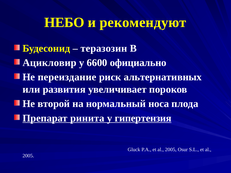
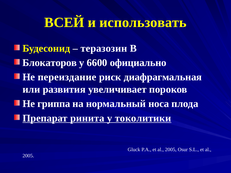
НЕБО: НЕБО -> ВСЕЙ
рекомендуют: рекомендуют -> использовать
Ацикловир: Ацикловир -> Блокаторов
альтернативных: альтернативных -> диафрагмальная
второй: второй -> гриппа
гипертензия: гипертензия -> токолитики
